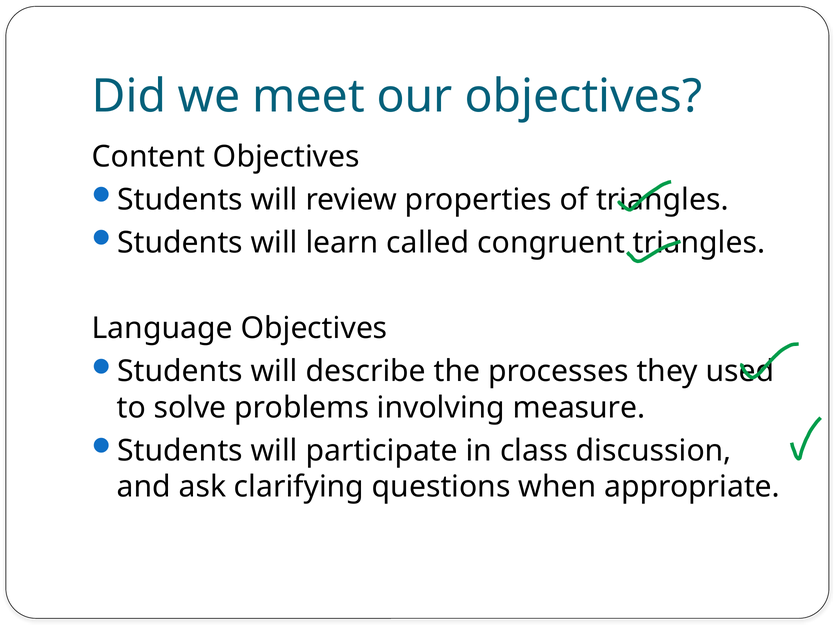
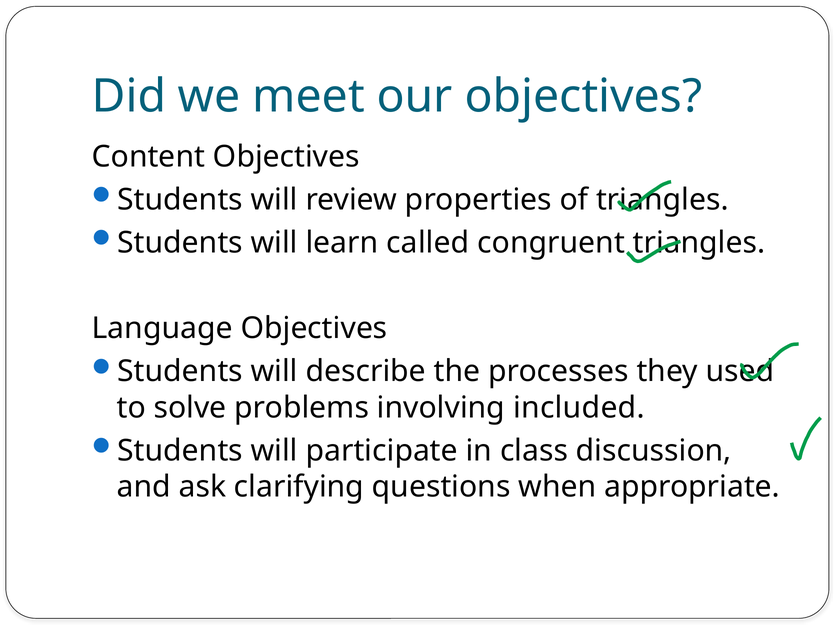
measure: measure -> included
